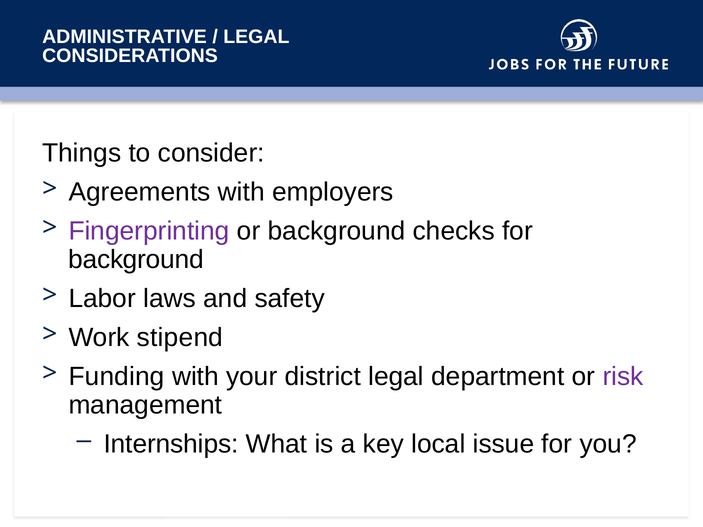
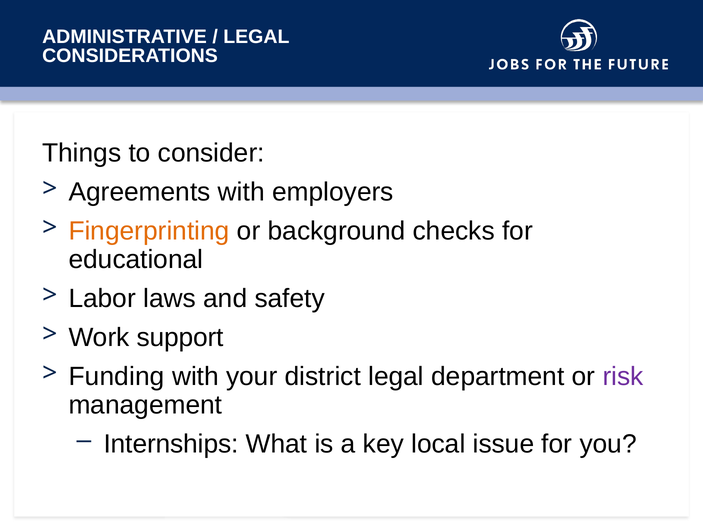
Fingerprinting colour: purple -> orange
background at (136, 260): background -> educational
stipend: stipend -> support
